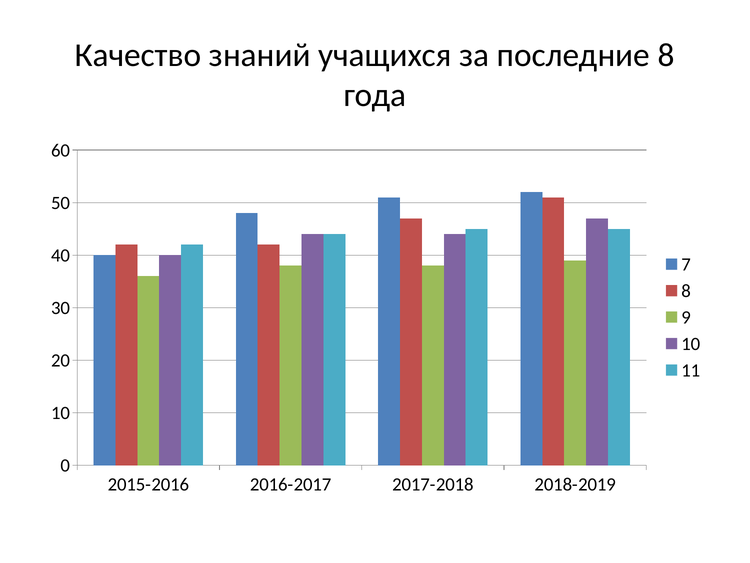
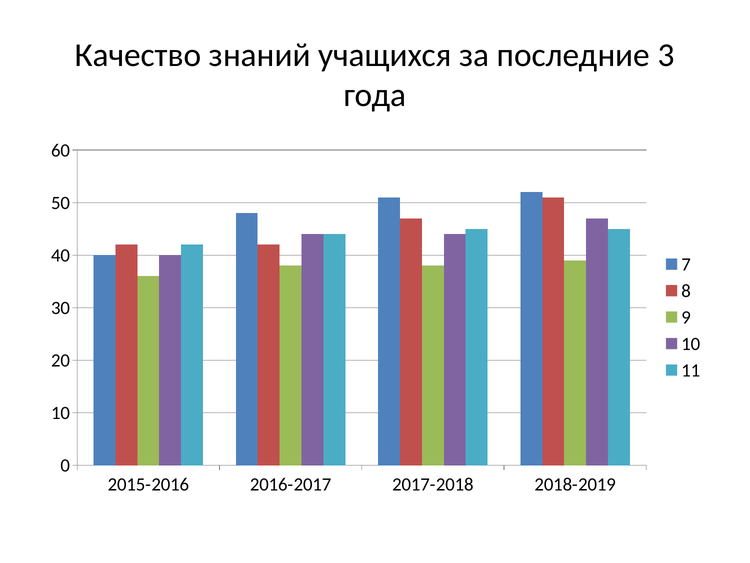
последние 8: 8 -> 3
